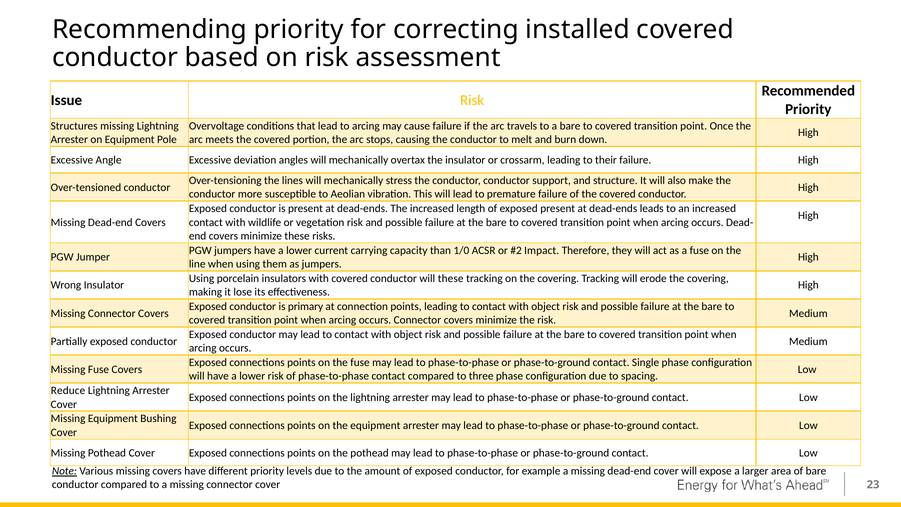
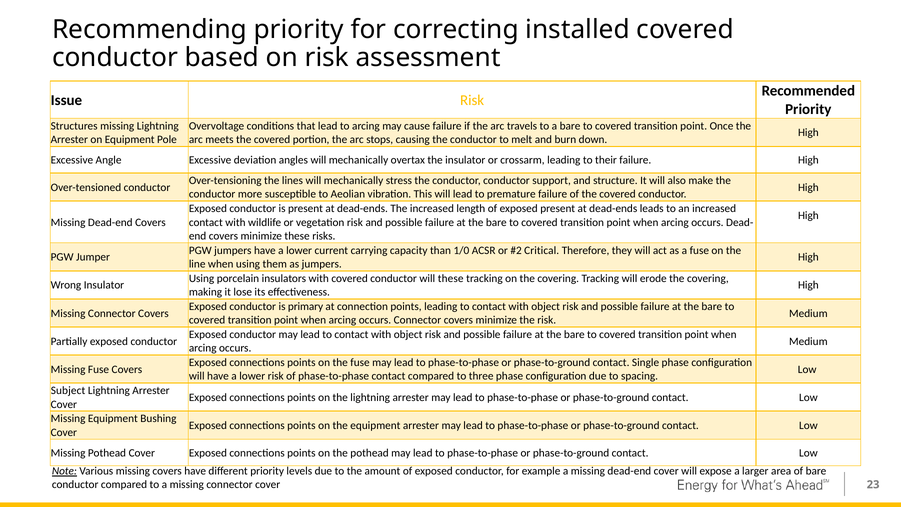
Impact: Impact -> Critical
Reduce: Reduce -> Subject
